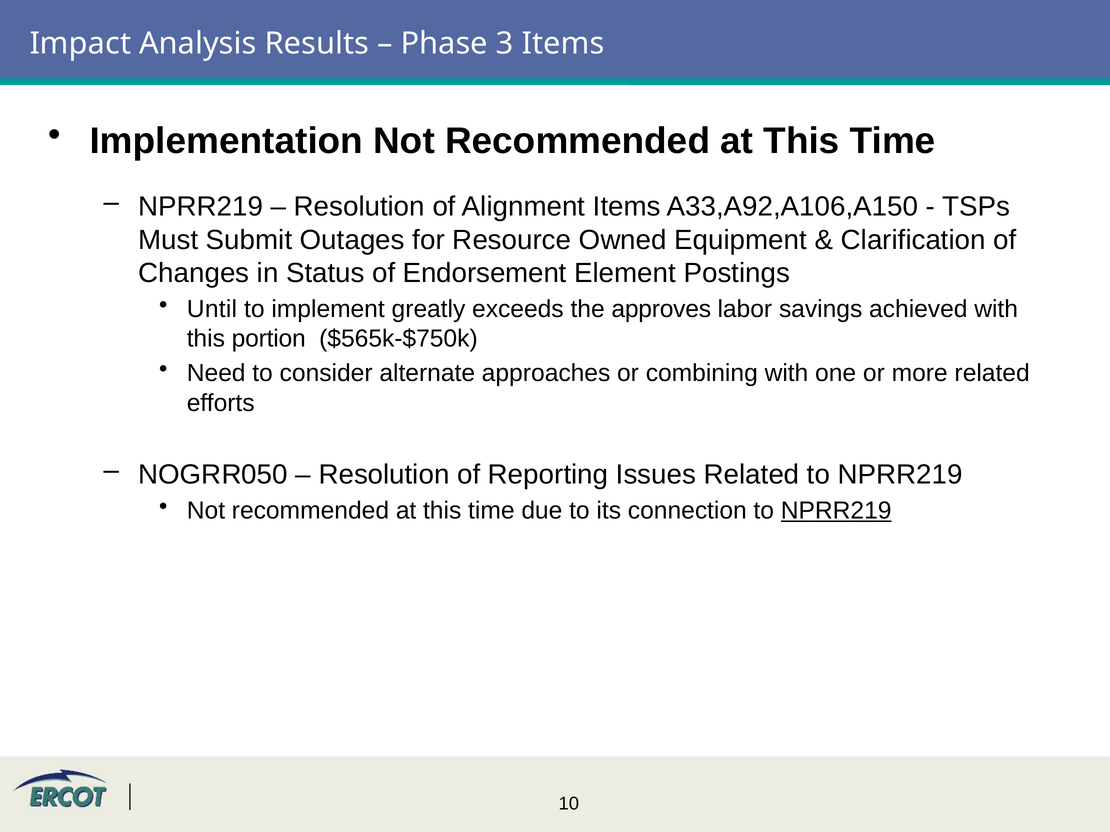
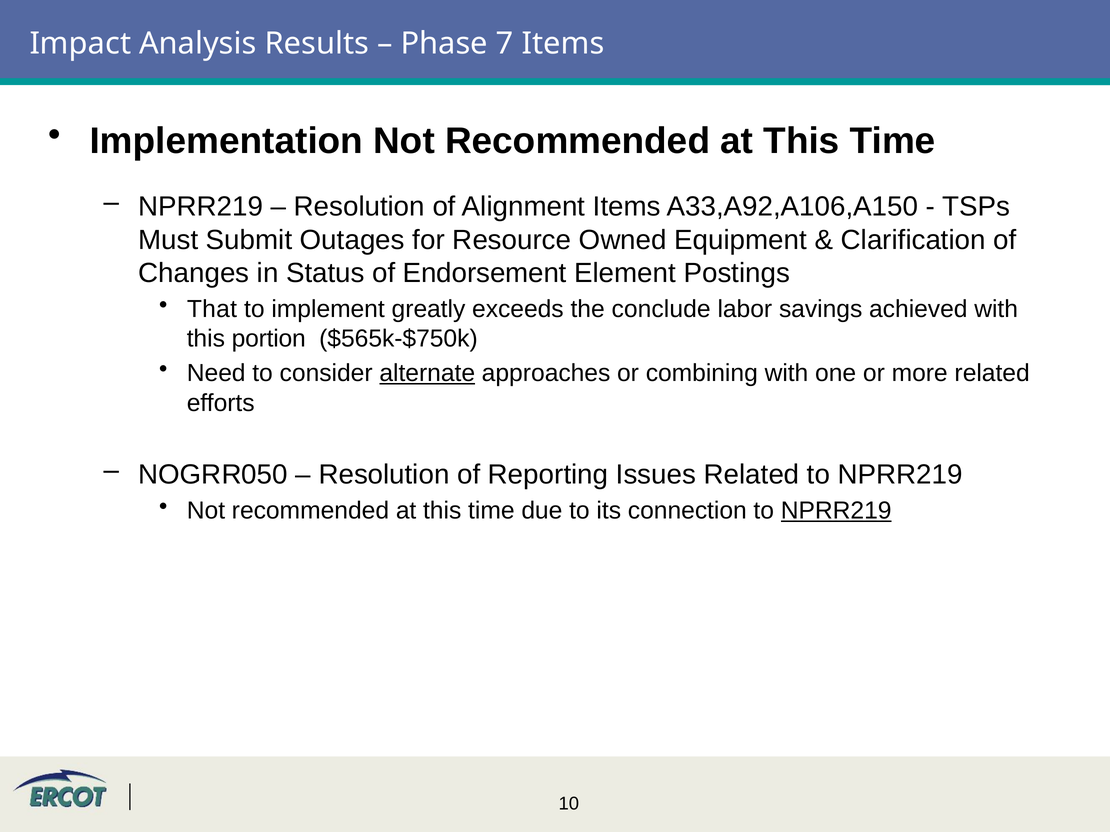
3: 3 -> 7
Until: Until -> That
approves: approves -> conclude
alternate underline: none -> present
